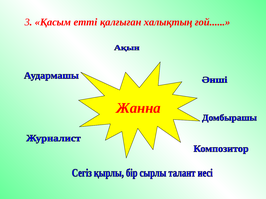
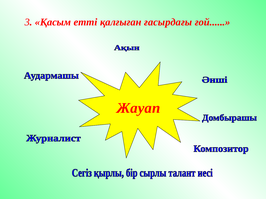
халықтың: халықтың -> ғасырдағы
Жанна: Жанна -> Жауап
